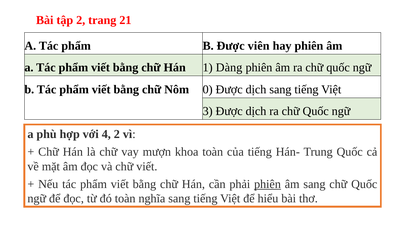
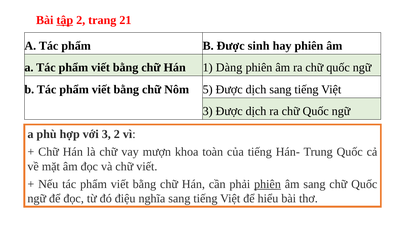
tập underline: none -> present
viên: viên -> sinh
0: 0 -> 5
với 4: 4 -> 3
đó toàn: toàn -> điệu
